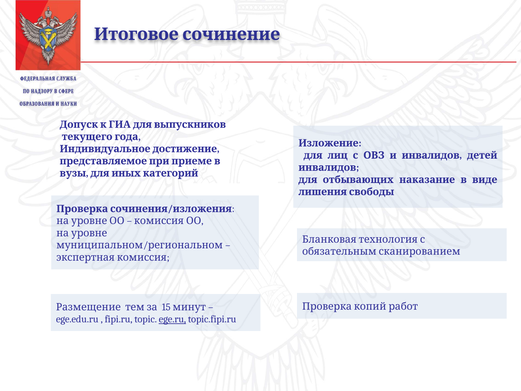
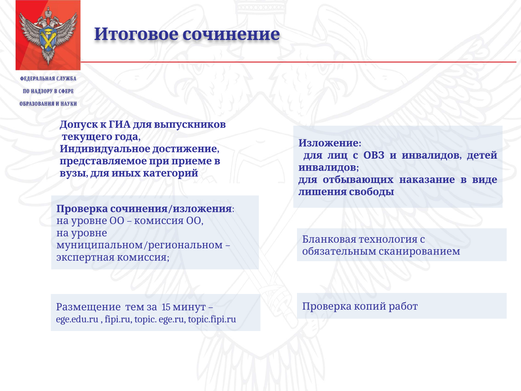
ege.ru underline: present -> none
